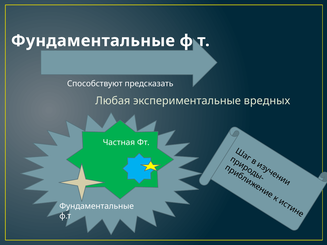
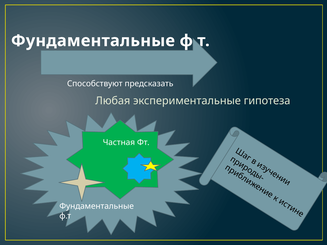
вредных: вредных -> гипотеза
